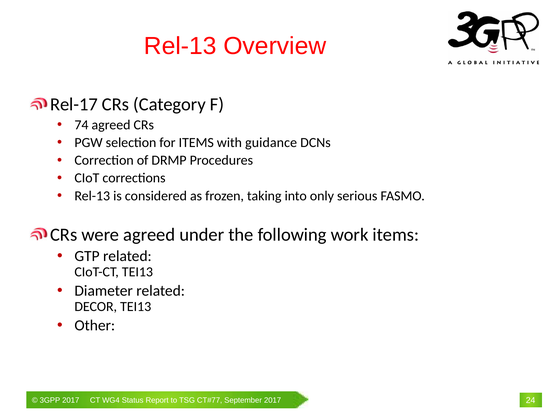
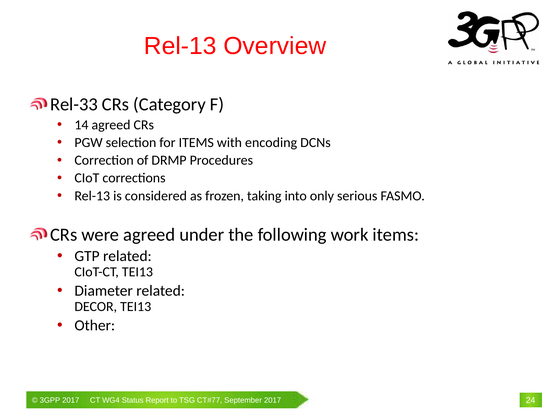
Rel-17: Rel-17 -> Rel-33
74: 74 -> 14
guidance: guidance -> encoding
